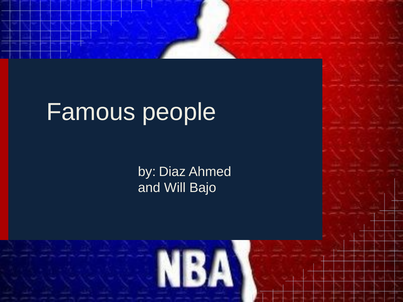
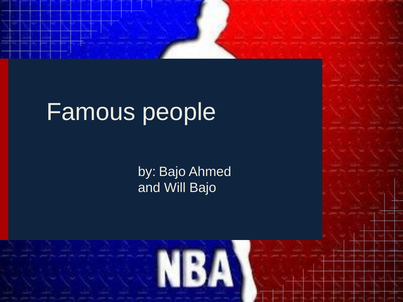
by Diaz: Diaz -> Bajo
